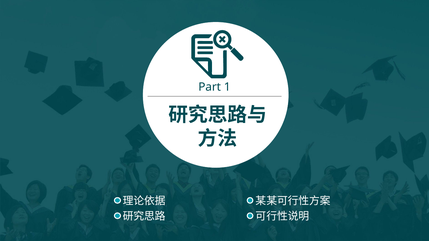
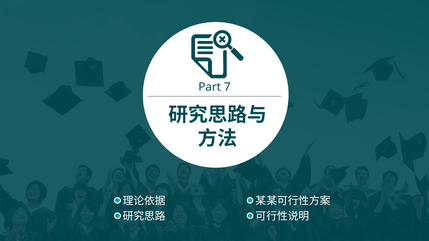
1: 1 -> 7
